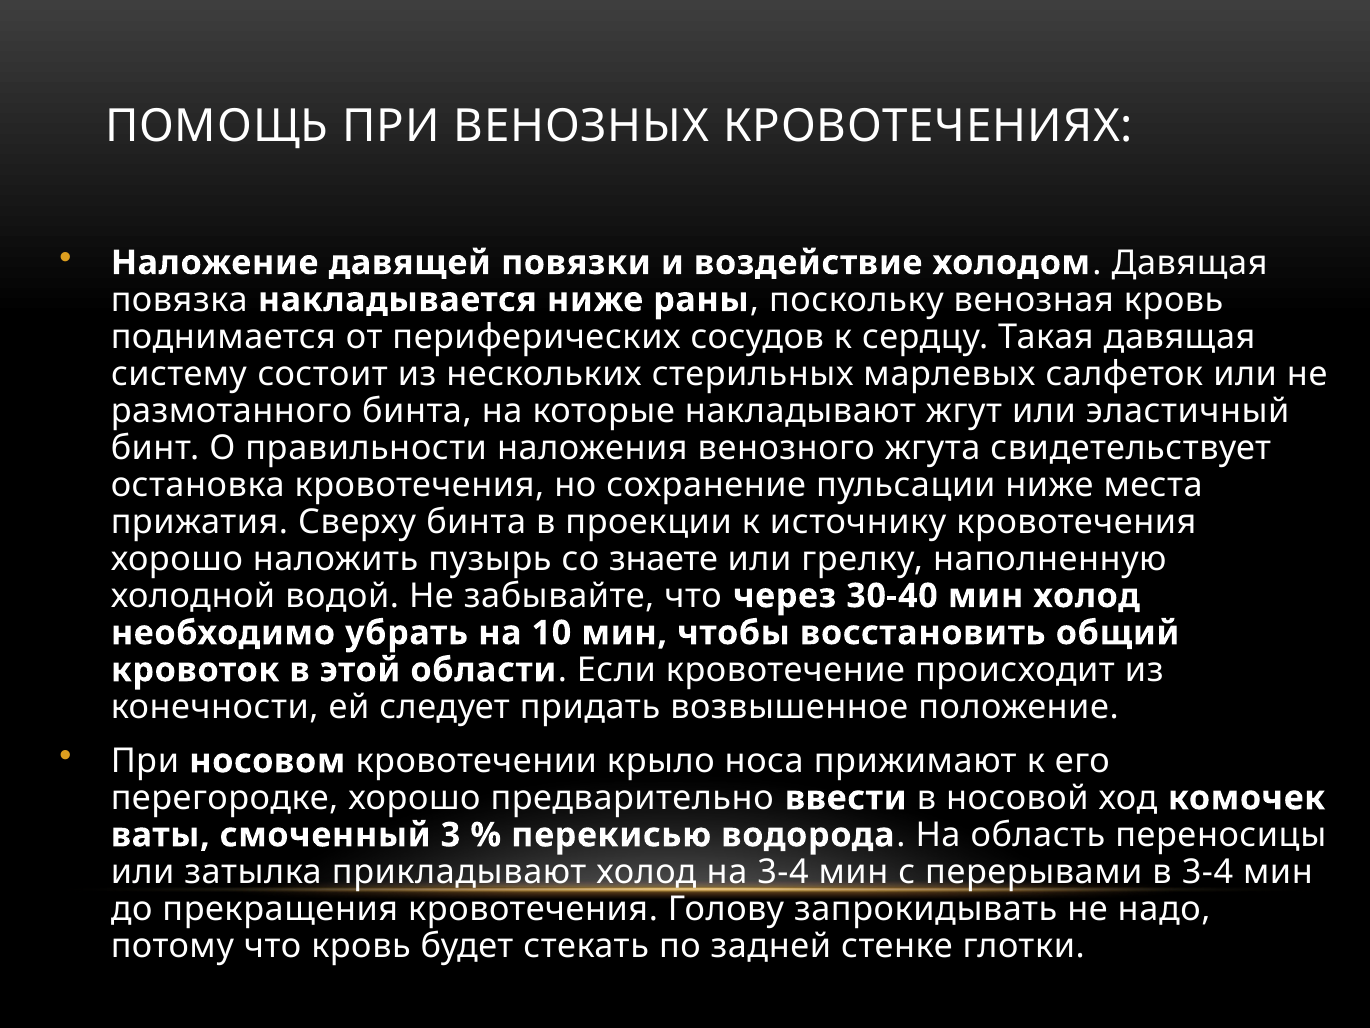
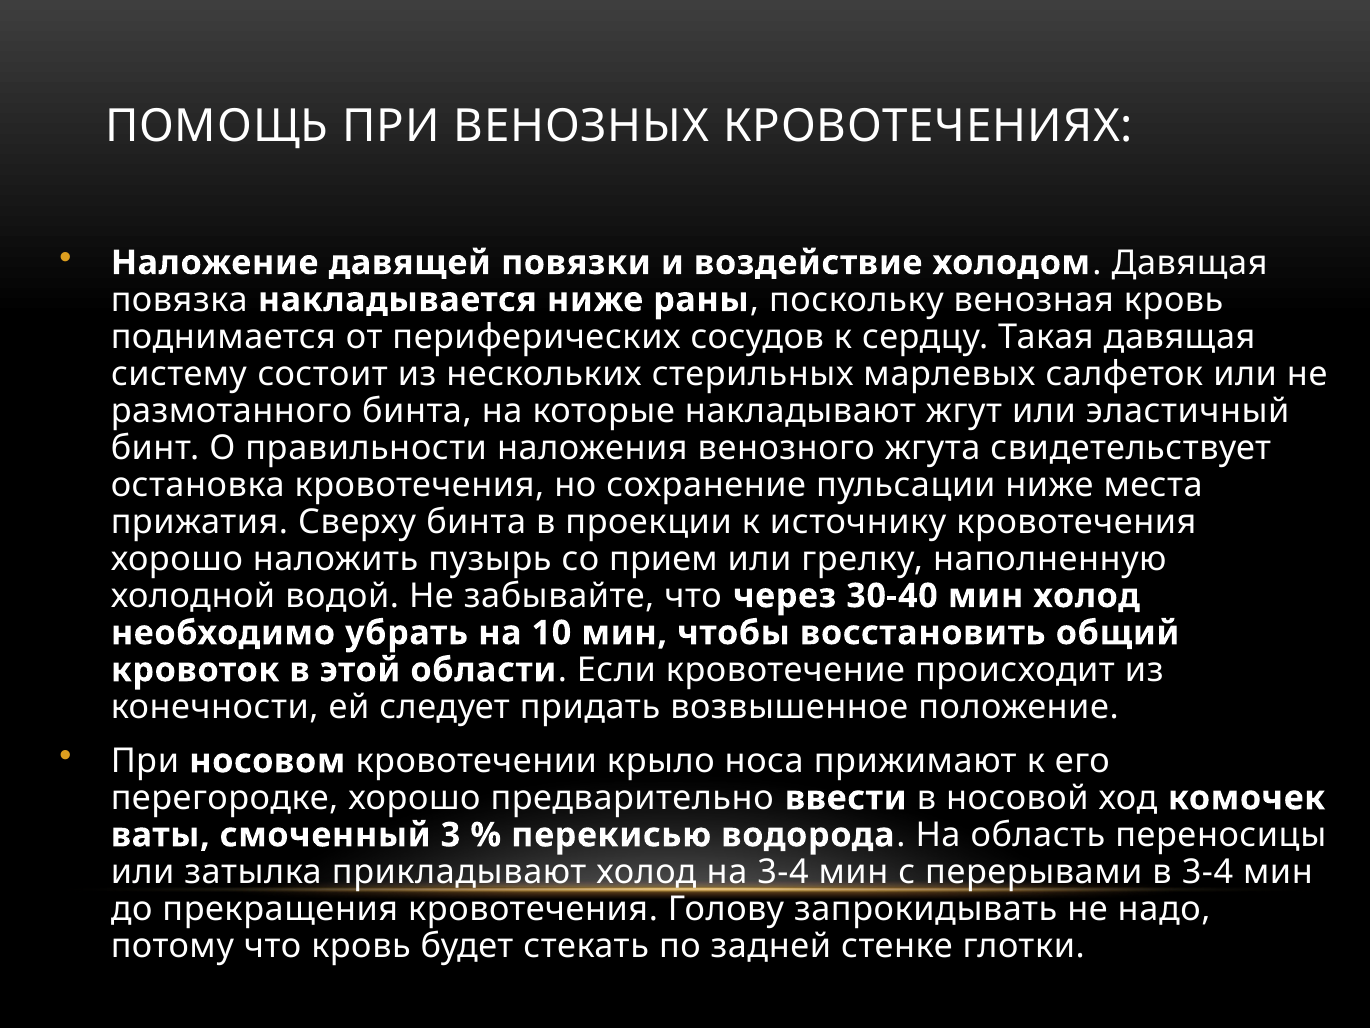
знаете: знаете -> прием
